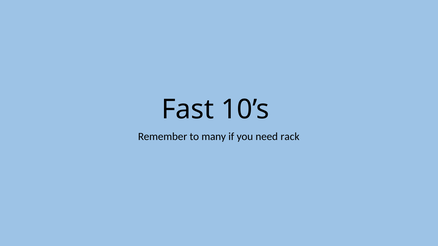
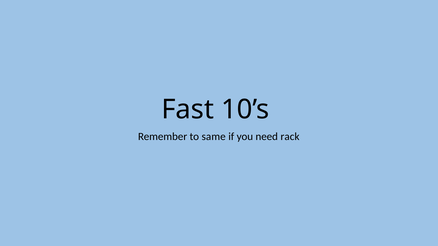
many: many -> same
